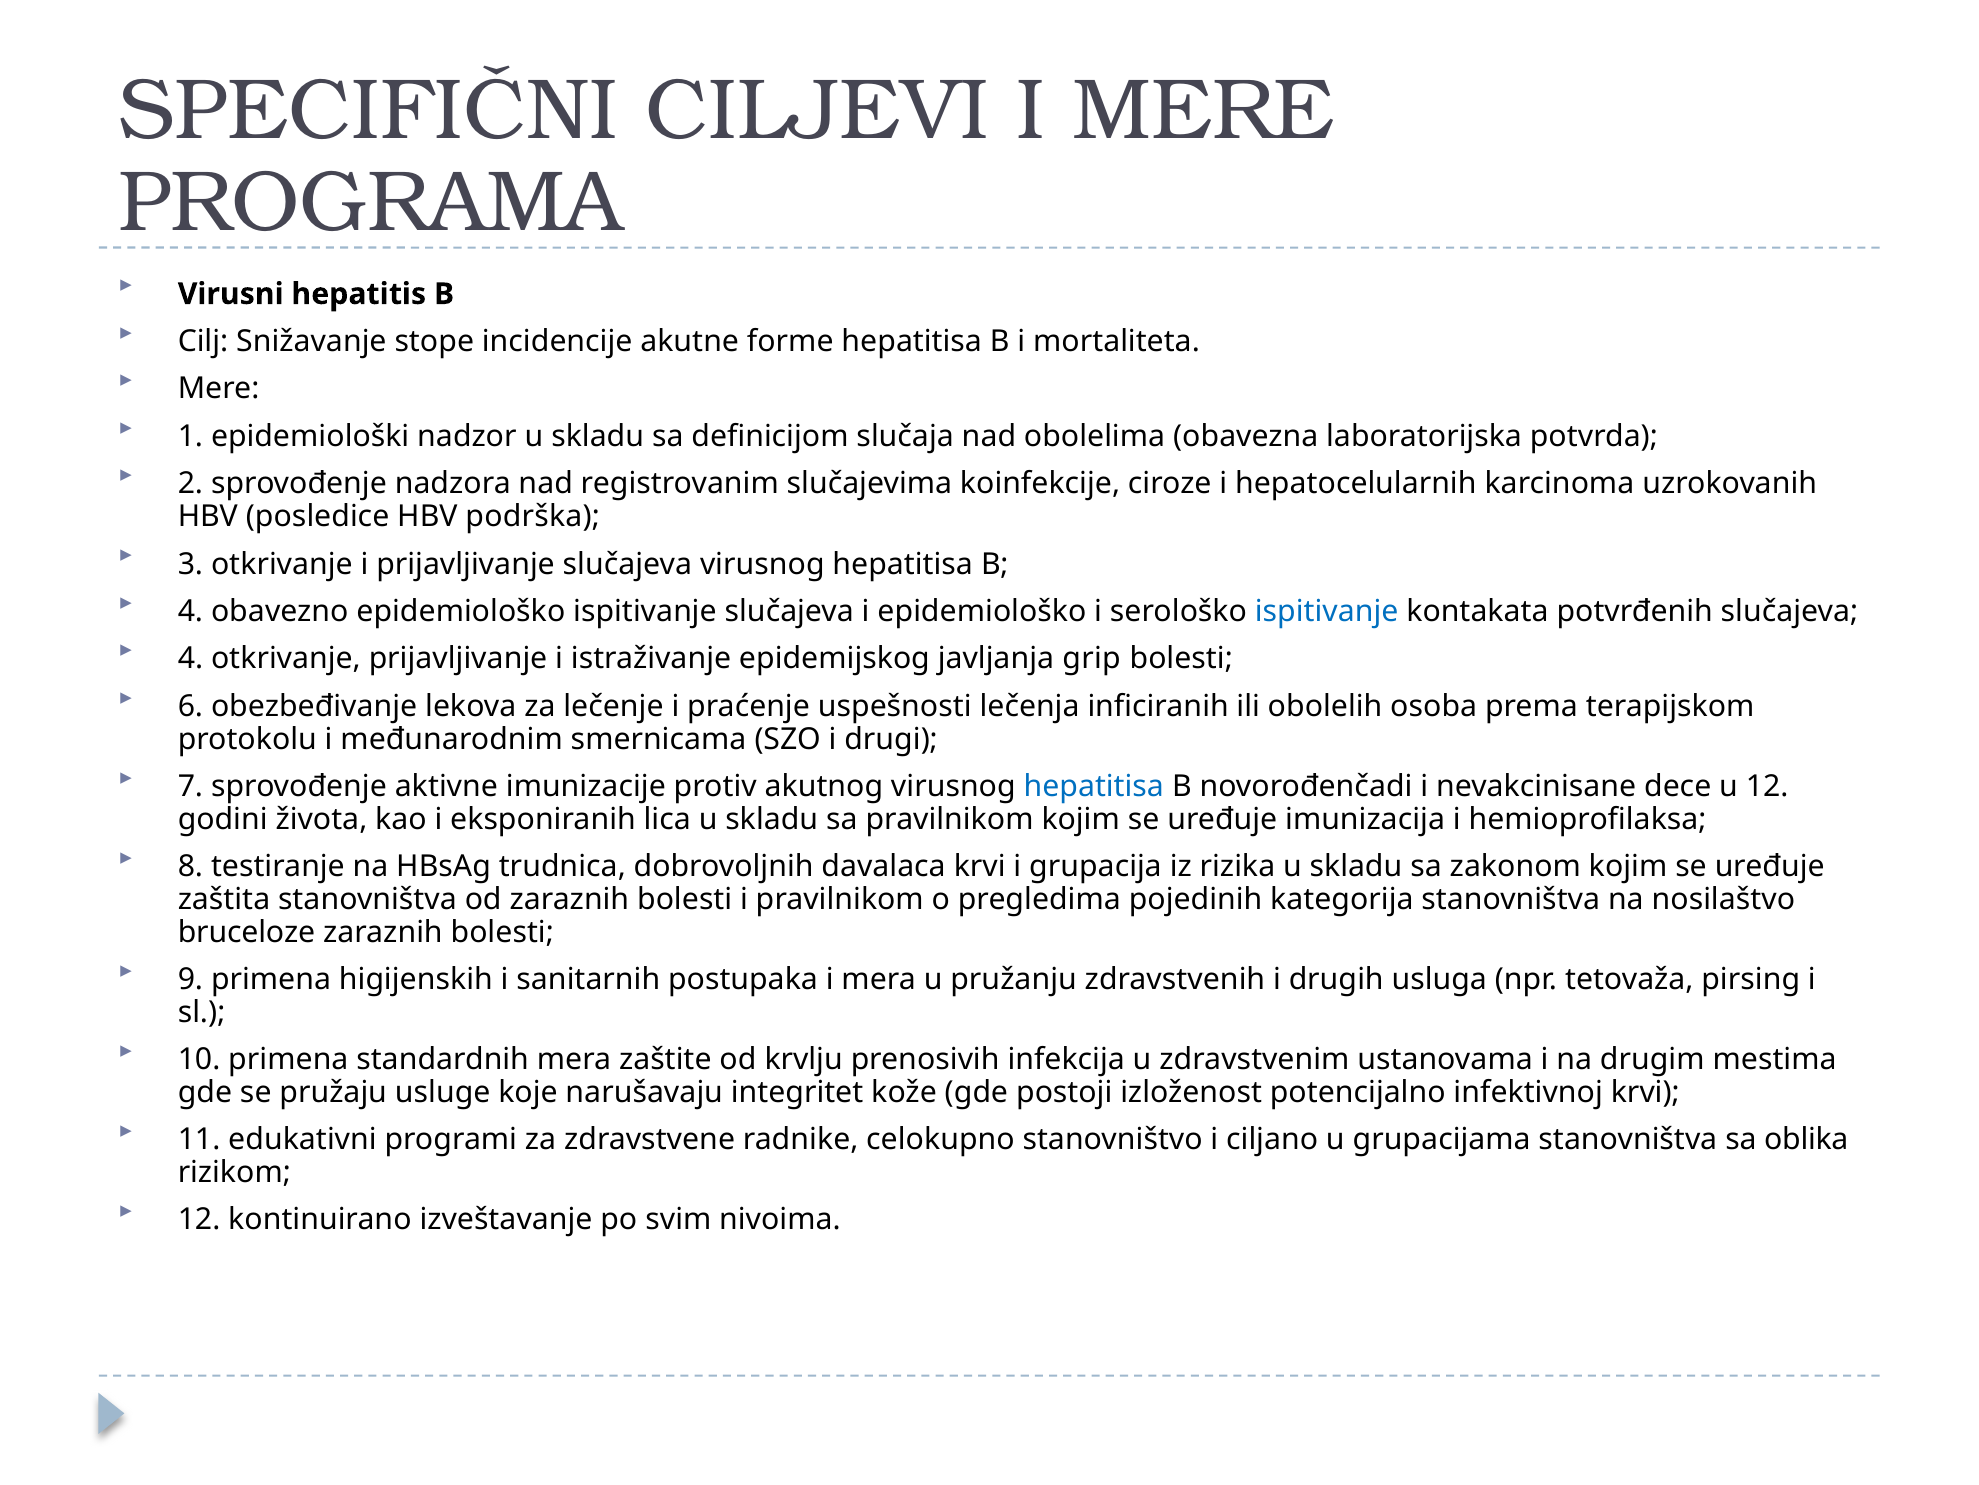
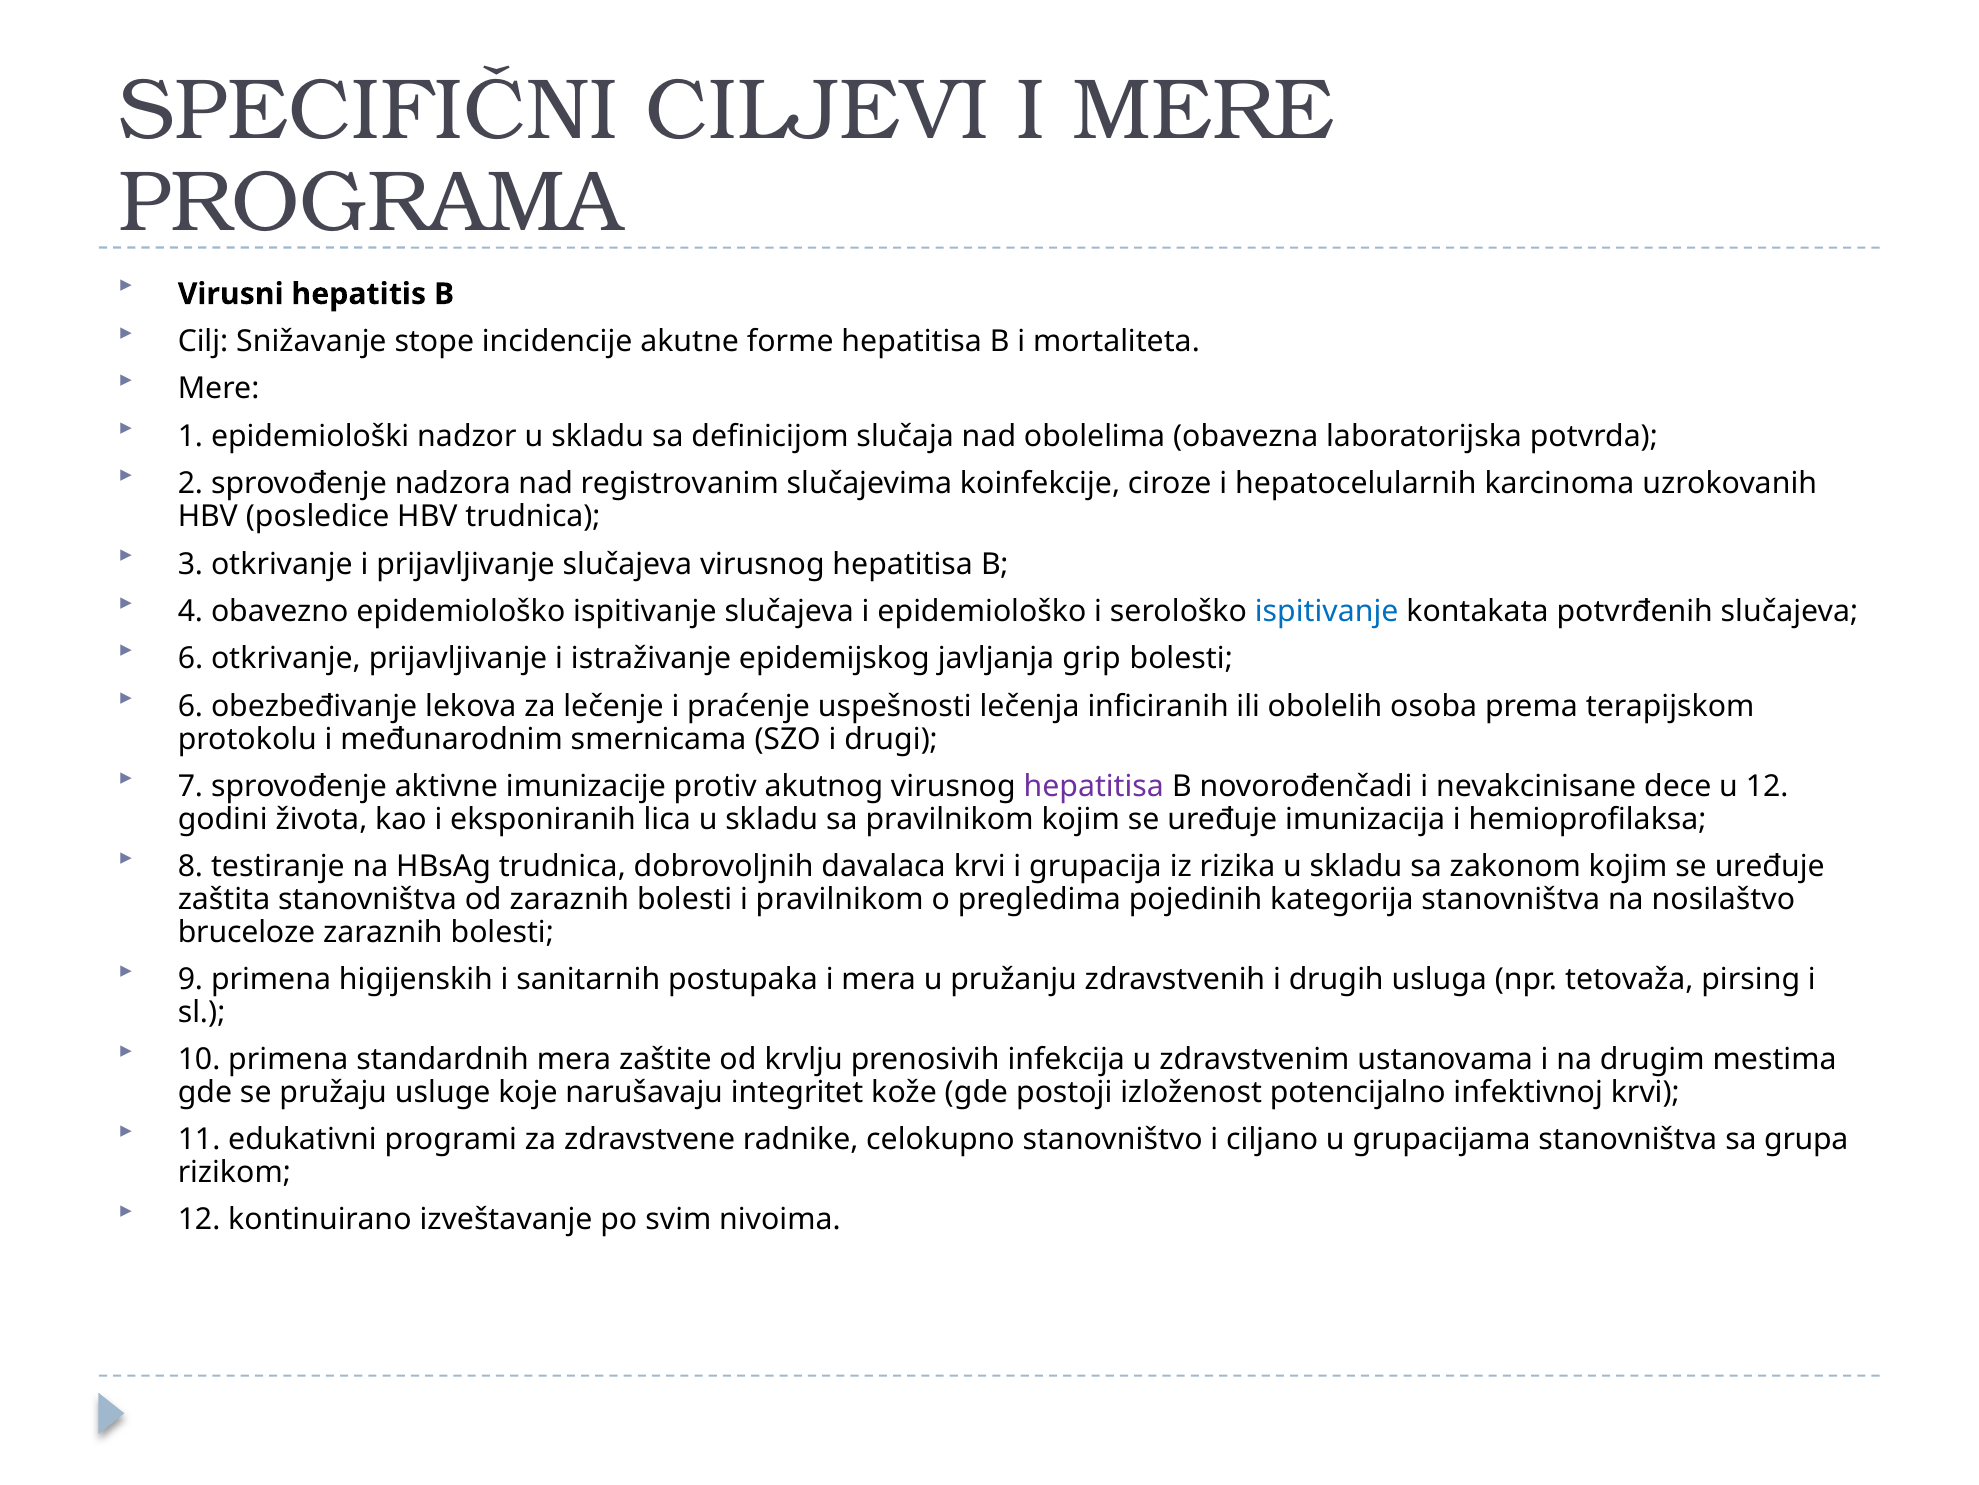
HBV podrška: podrška -> trudnica
4 at (190, 659): 4 -> 6
hepatitisa at (1094, 786) colour: blue -> purple
oblika: oblika -> grupa
